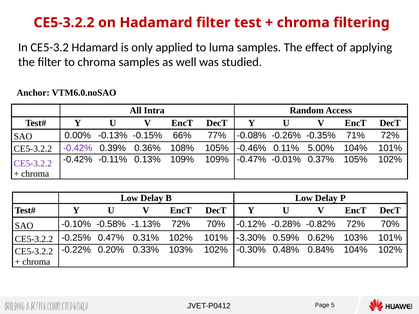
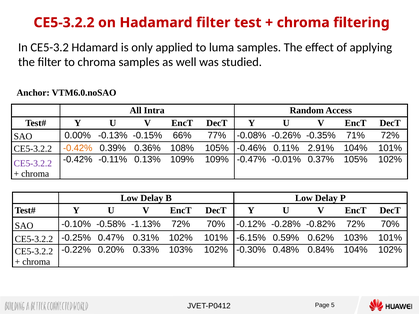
-0.42% at (78, 148) colour: purple -> orange
5.00%: 5.00% -> 2.91%
-3.30%: -3.30% -> -6.15%
